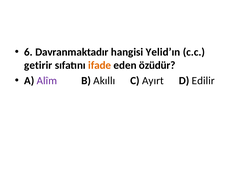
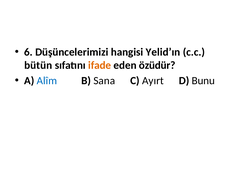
Davranmaktadır: Davranmaktadır -> Düşüncelerimizi
getirir: getirir -> bütün
Alîm colour: purple -> blue
Akıllı: Akıllı -> Sana
Edilir: Edilir -> Bunu
